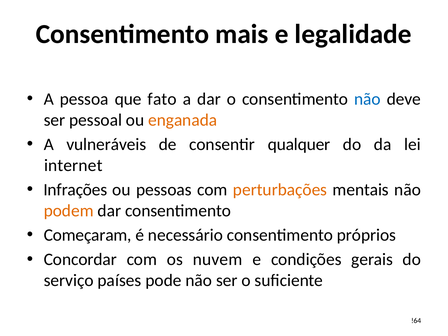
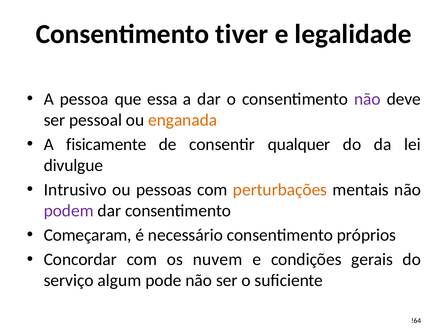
mais: mais -> tiver
fato: fato -> essa
não at (367, 99) colour: blue -> purple
vulneráveis: vulneráveis -> fisicamente
internet: internet -> divulgue
Infrações: Infrações -> Intrusivo
podem colour: orange -> purple
países: países -> algum
